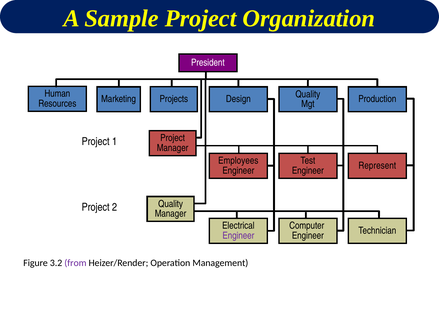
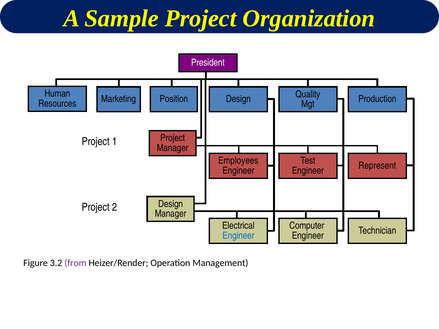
Projects: Projects -> Position
2 Quality: Quality -> Design
Engineer at (238, 236) colour: purple -> blue
